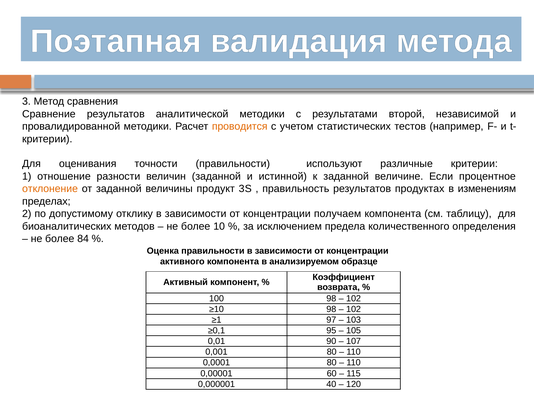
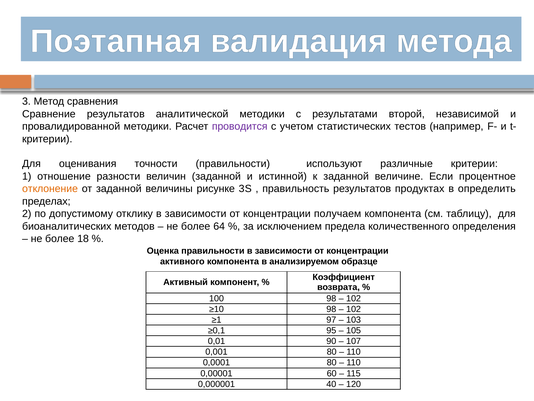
проводится colour: orange -> purple
продукт: продукт -> рисунке
изменениям: изменениям -> определить
10: 10 -> 64
84: 84 -> 18
